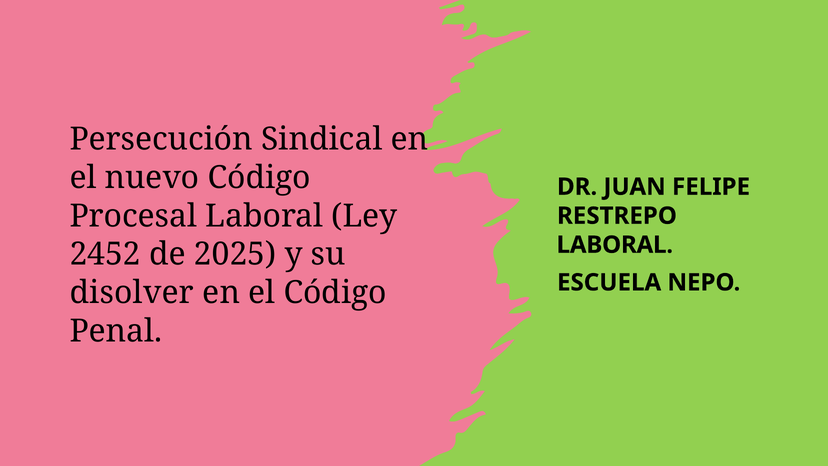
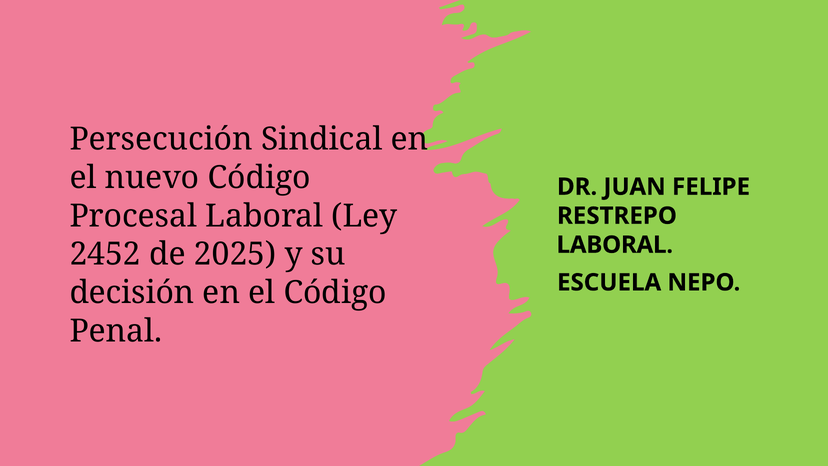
disolver: disolver -> decisión
